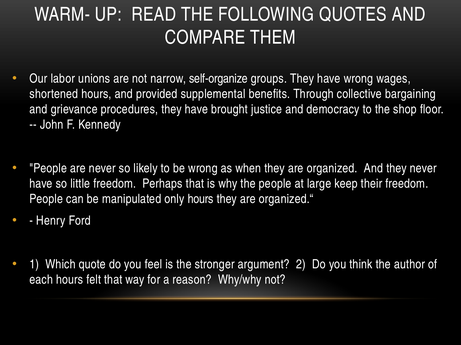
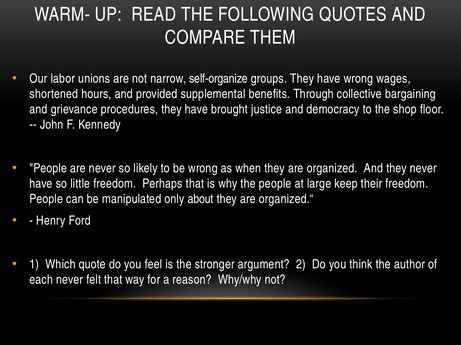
only hours: hours -> about
each hours: hours -> never
